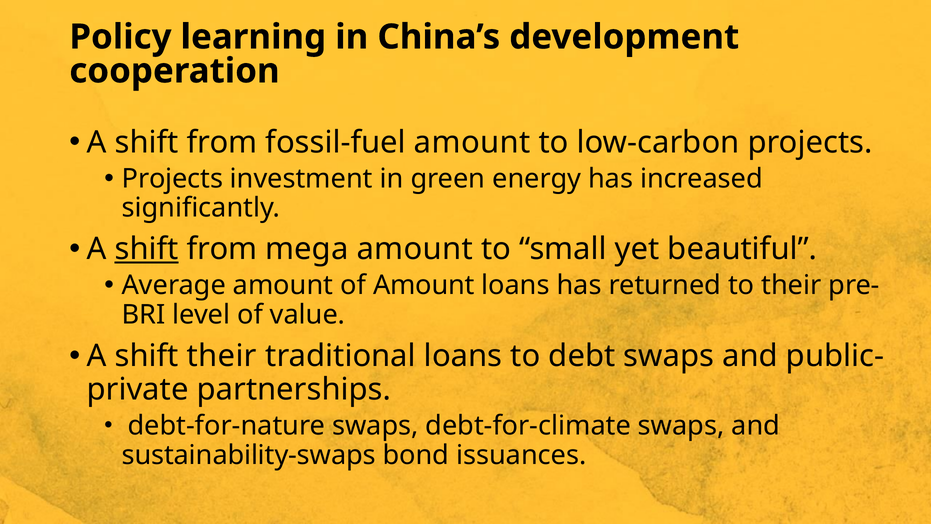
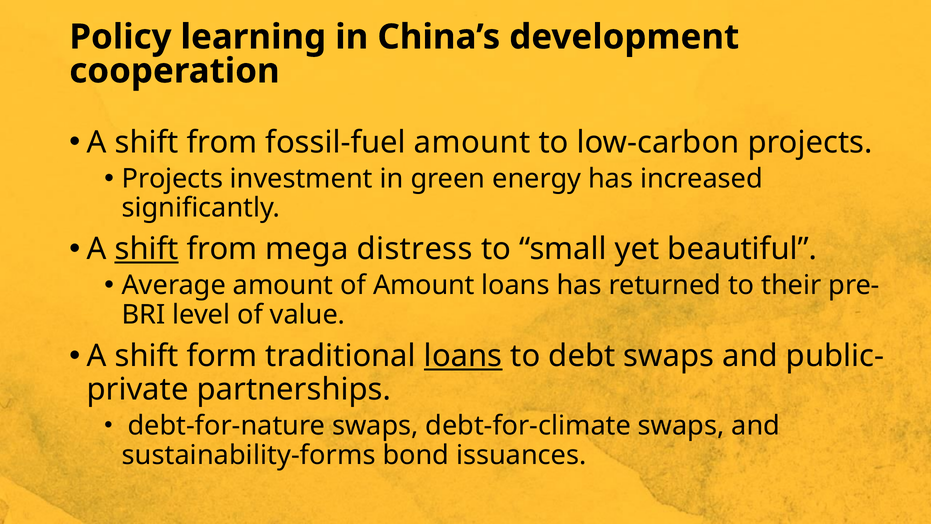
mega amount: amount -> distress
shift their: their -> form
loans at (463, 356) underline: none -> present
sustainability-swaps: sustainability-swaps -> sustainability-forms
